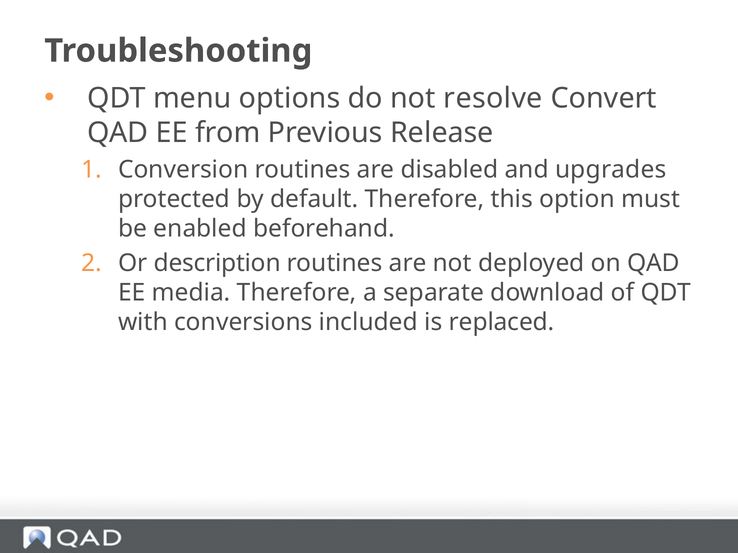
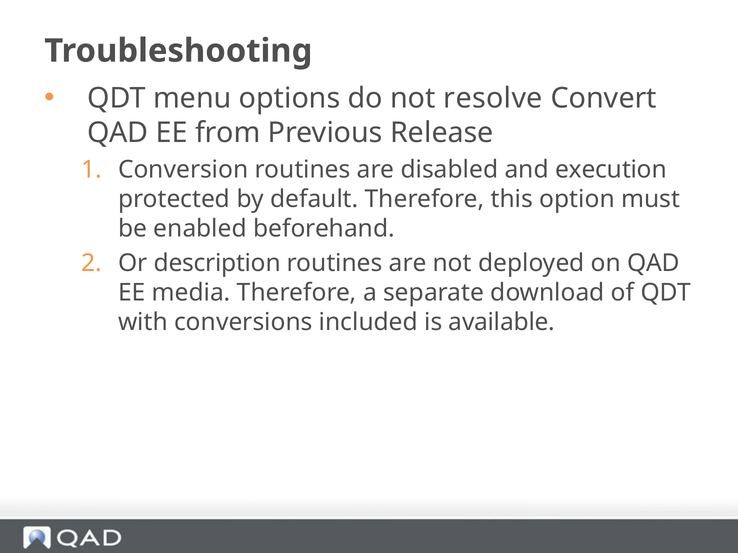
upgrades: upgrades -> execution
replaced: replaced -> available
